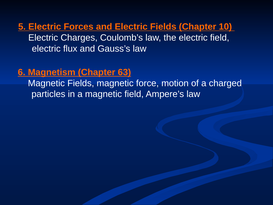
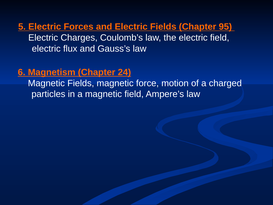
10: 10 -> 95
63: 63 -> 24
